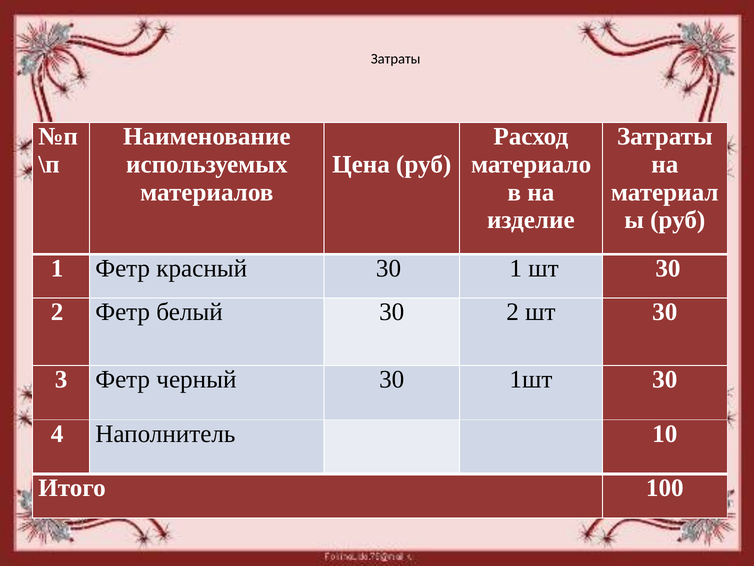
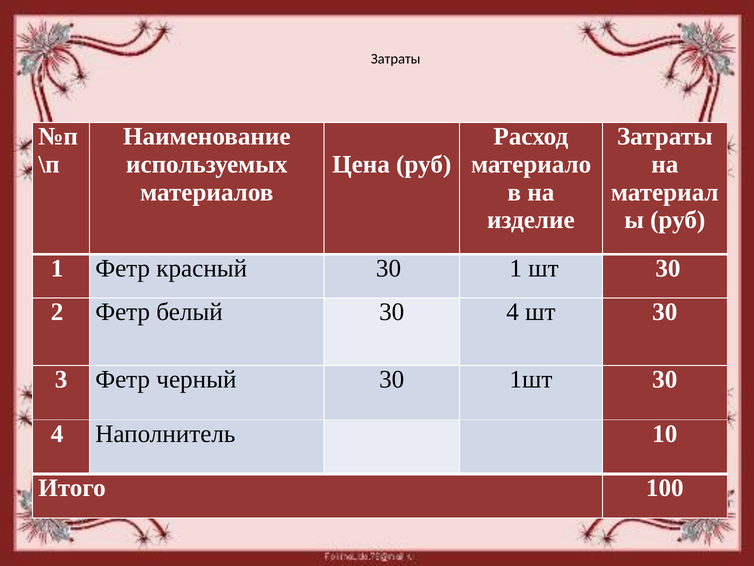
белый 30 2: 2 -> 4
